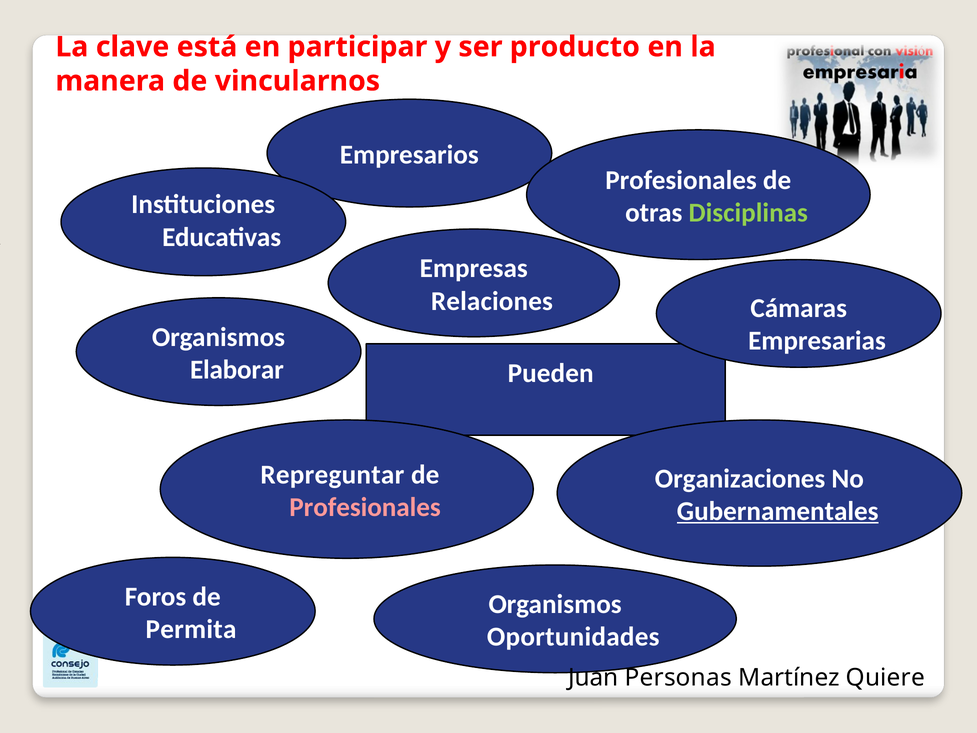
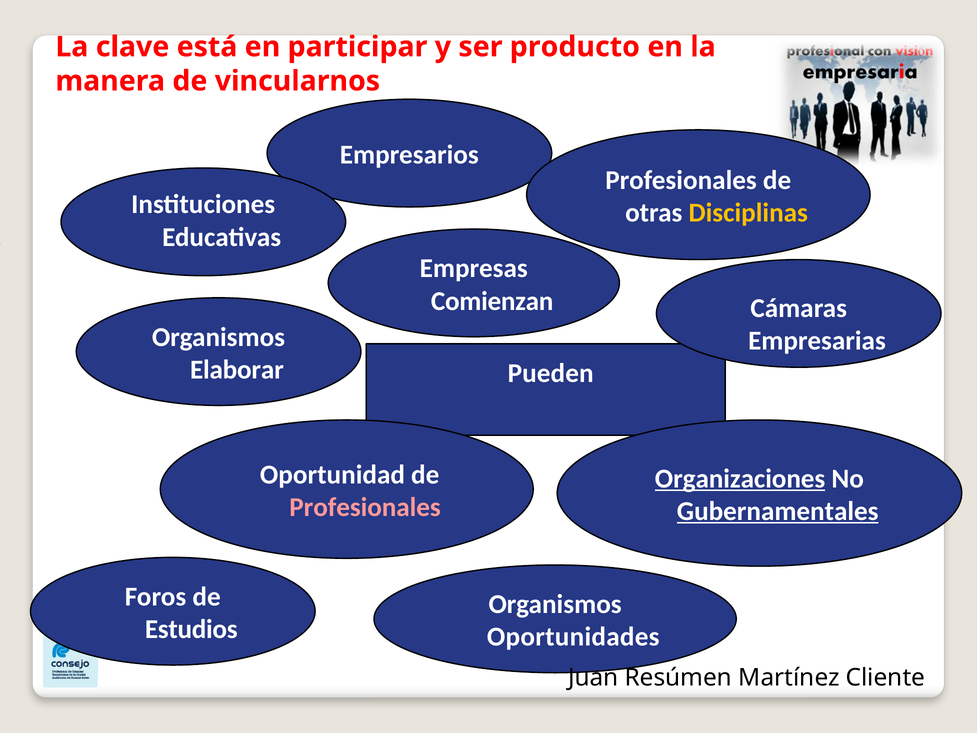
Disciplinas colour: light green -> yellow
Relaciones: Relaciones -> Comienzan
Repreguntar: Repreguntar -> Oportunidad
Organizaciones underline: none -> present
Permita: Permita -> Estudios
Personas: Personas -> Resúmen
Quiere: Quiere -> Cliente
